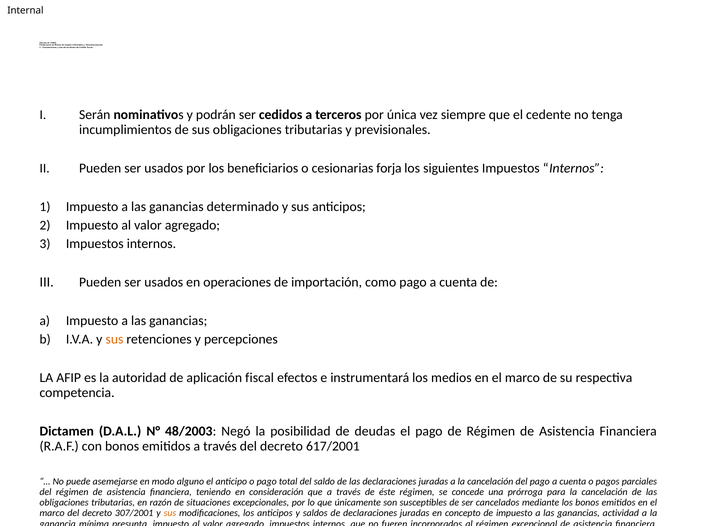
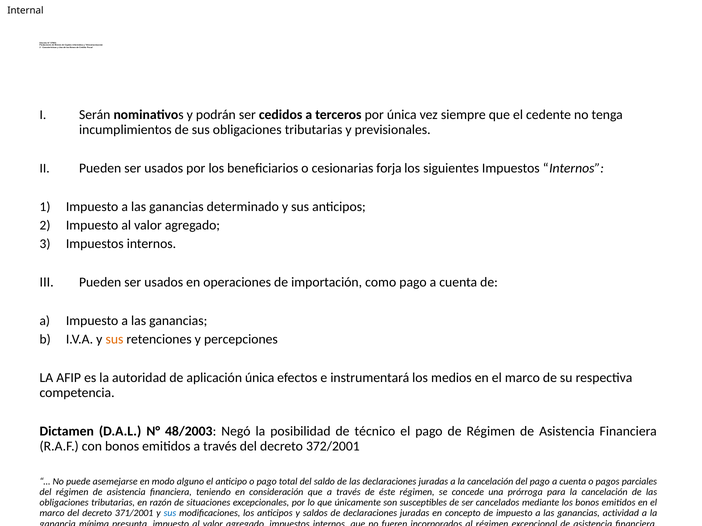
aplicación fiscal: fiscal -> única
deudas: deudas -> técnico
617/2001: 617/2001 -> 372/2001
307/2001: 307/2001 -> 371/2001
sus at (170, 514) colour: orange -> blue
